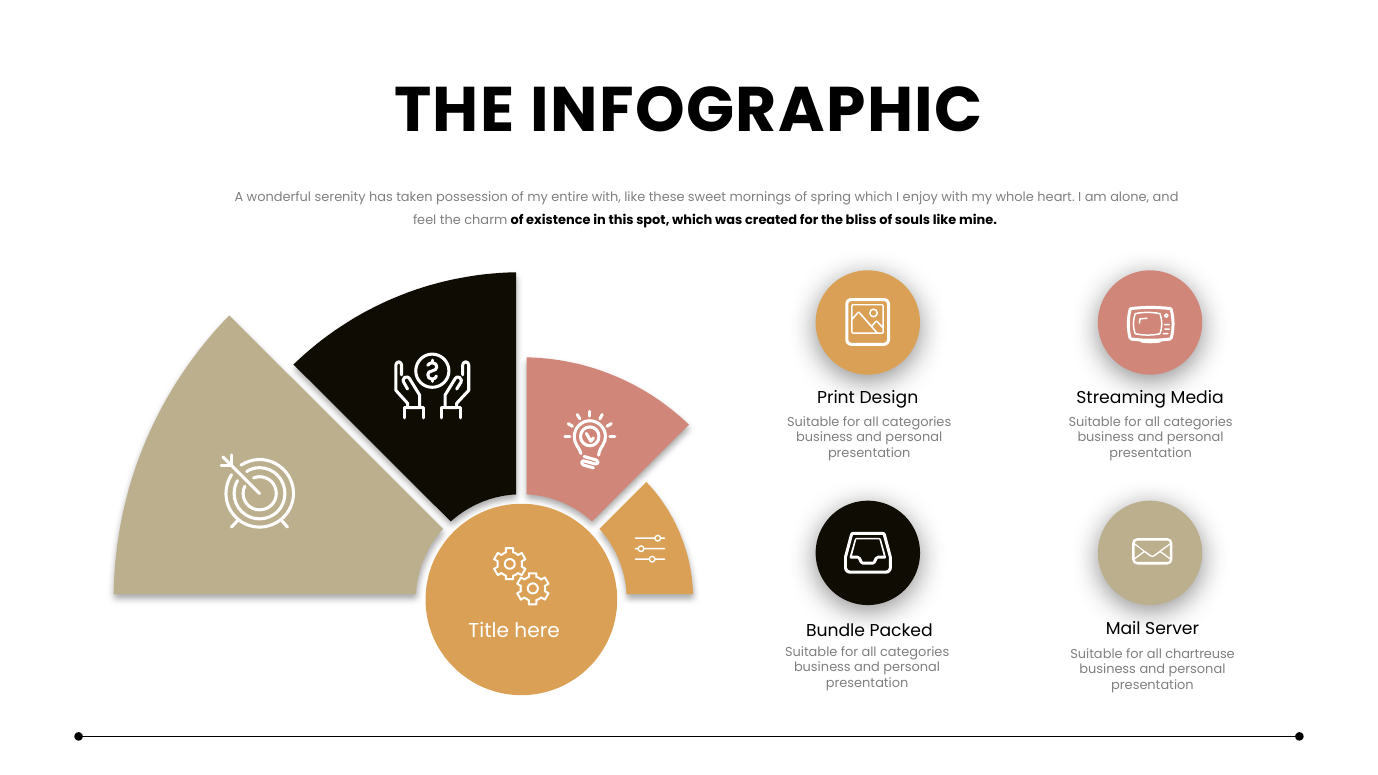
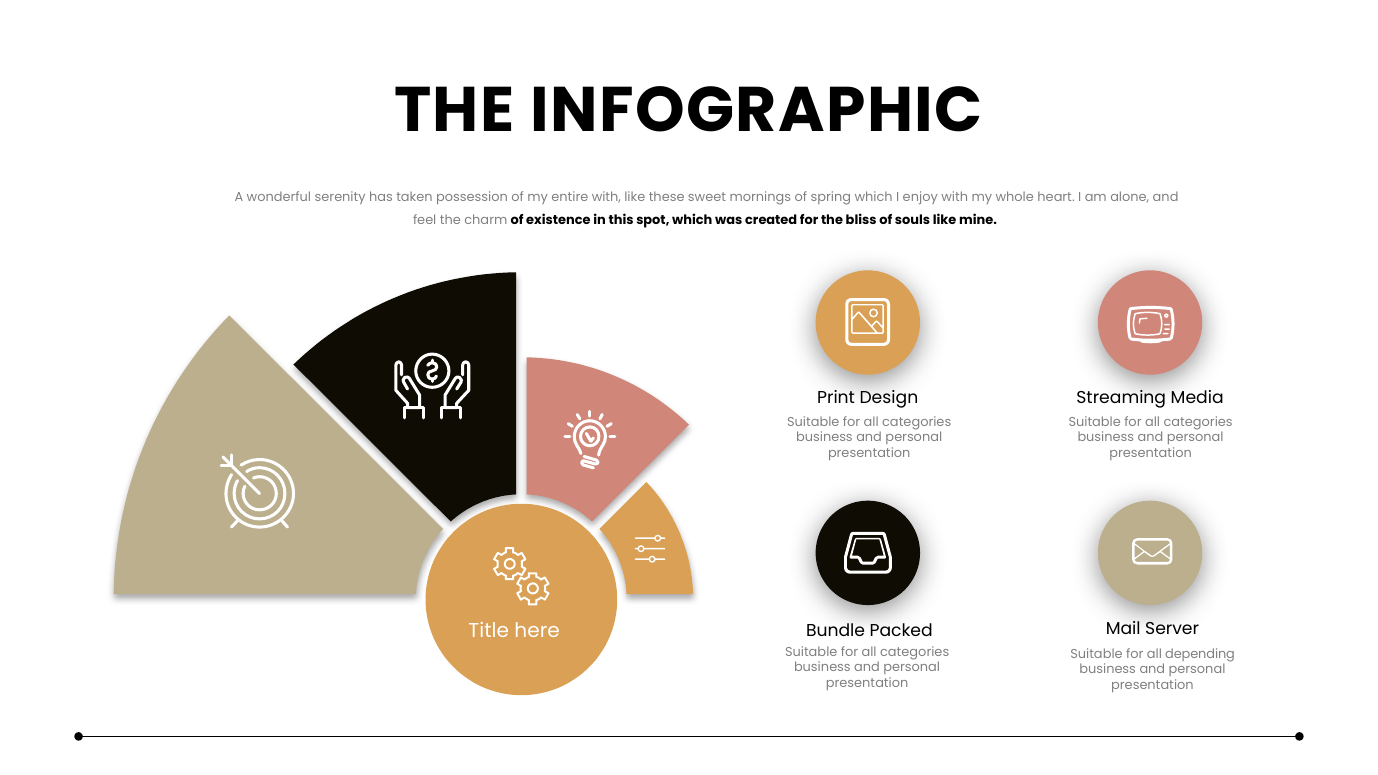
chartreuse: chartreuse -> depending
